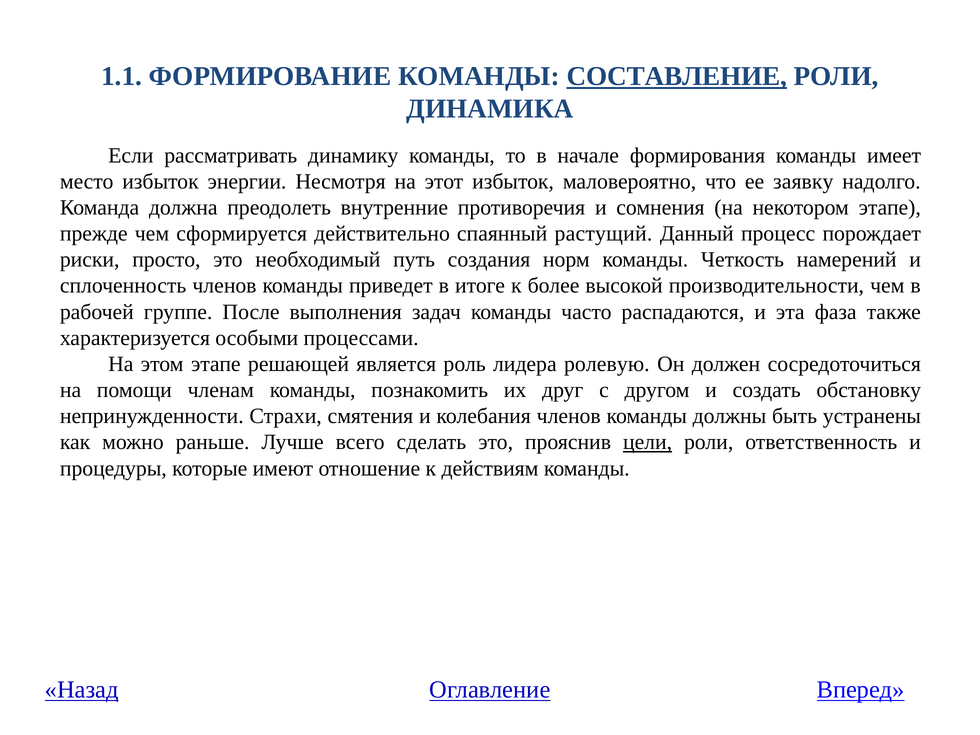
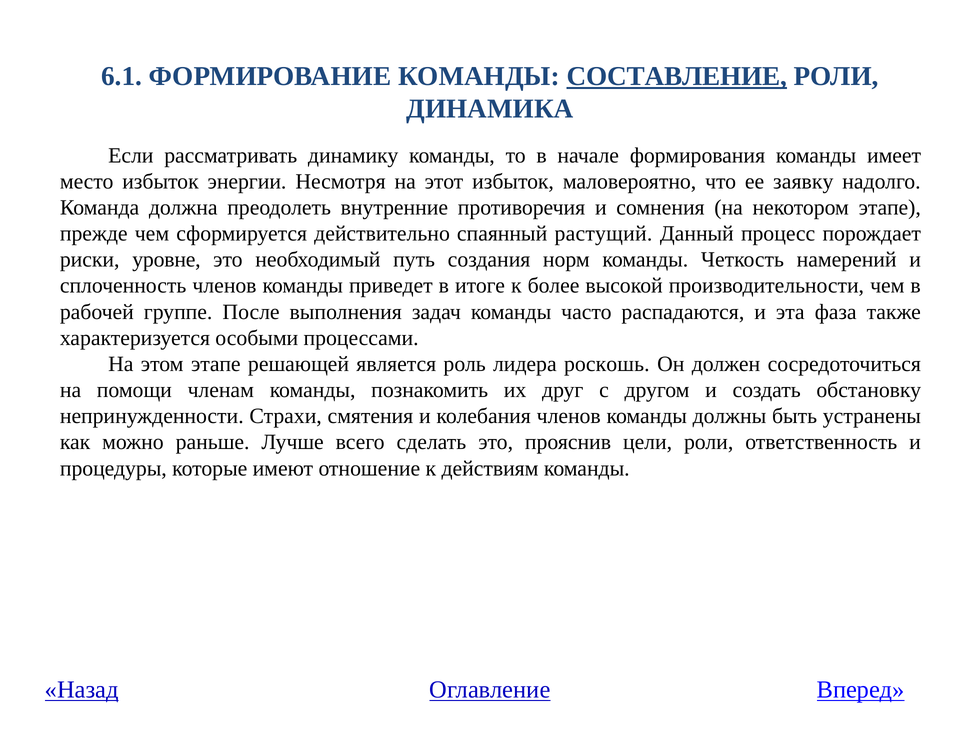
1.1: 1.1 -> 6.1
просто: просто -> уровне
ролевую: ролевую -> роскошь
цели underline: present -> none
